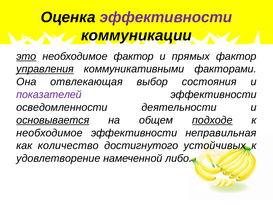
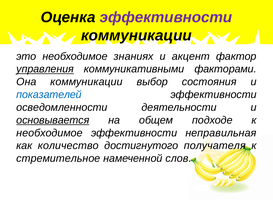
это underline: present -> none
необходимое фактор: фактор -> знаниях
прямых: прямых -> акцент
Она отвлекающая: отвлекающая -> коммуникации
показателей colour: purple -> blue
подходе underline: present -> none
устойчивых: устойчивых -> получателя
удовлетворение: удовлетворение -> стремительное
либо: либо -> слов
